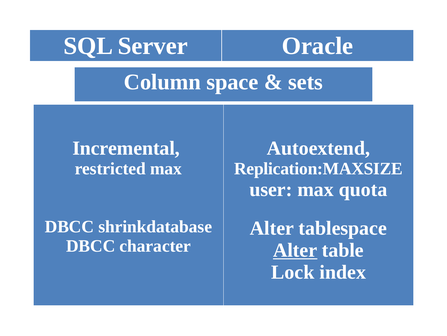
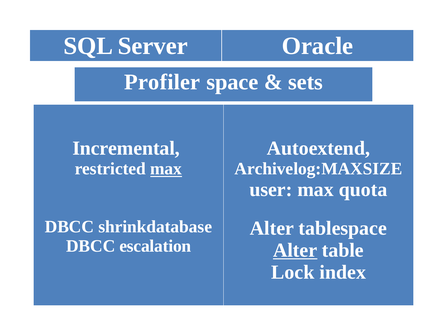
Column: Column -> Profiler
max at (166, 168) underline: none -> present
Replication:MAXSIZE: Replication:MAXSIZE -> Archivelog:MAXSIZE
character: character -> escalation
